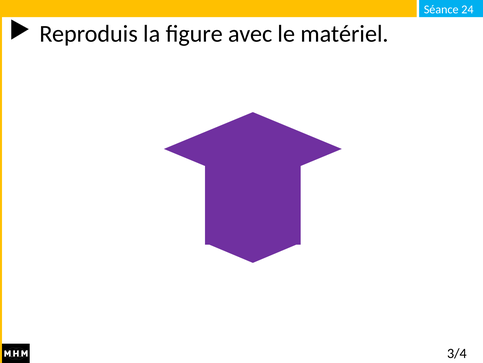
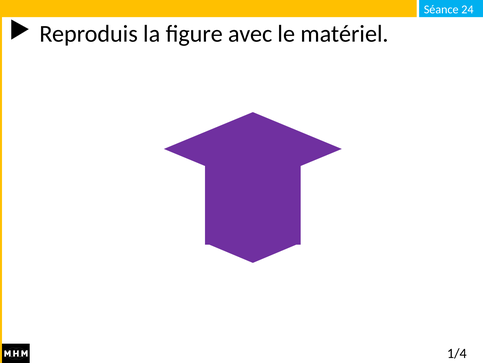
3/4: 3/4 -> 1/4
